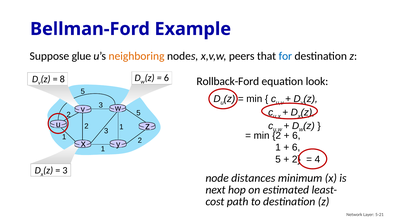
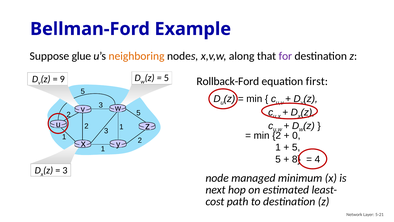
peers: peers -> along
for colour: blue -> purple
6 at (166, 78): 6 -> 5
8: 8 -> 9
look: look -> first
6 at (296, 135): 6 -> 0
6 at (296, 147): 6 -> 5
2 at (296, 159): 2 -> 8
distances: distances -> managed
